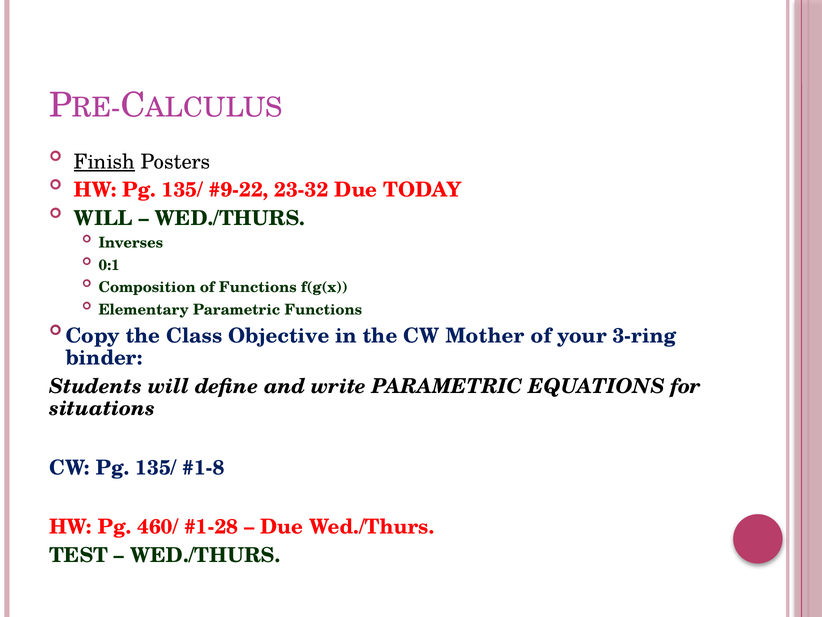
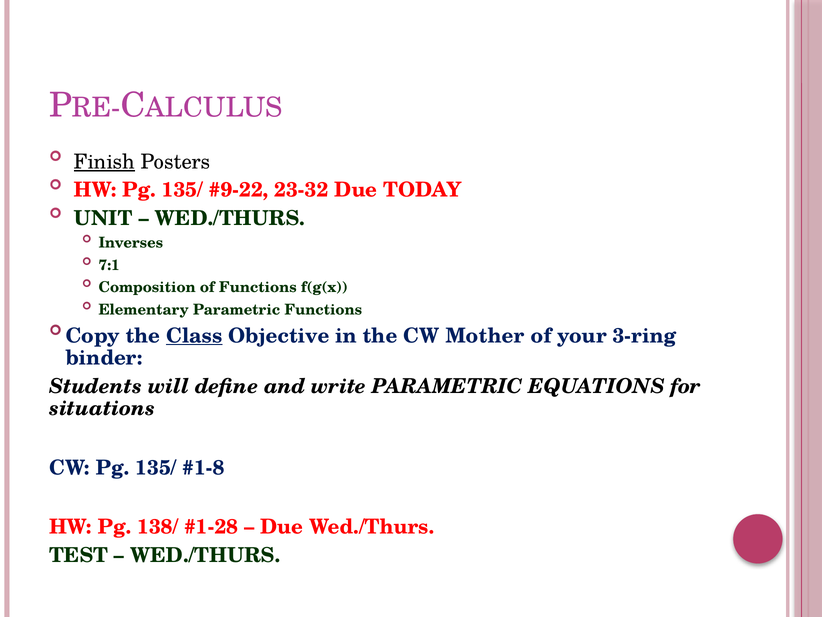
WILL at (103, 218): WILL -> UNIT
0:1: 0:1 -> 7:1
Class underline: none -> present
460/: 460/ -> 138/
